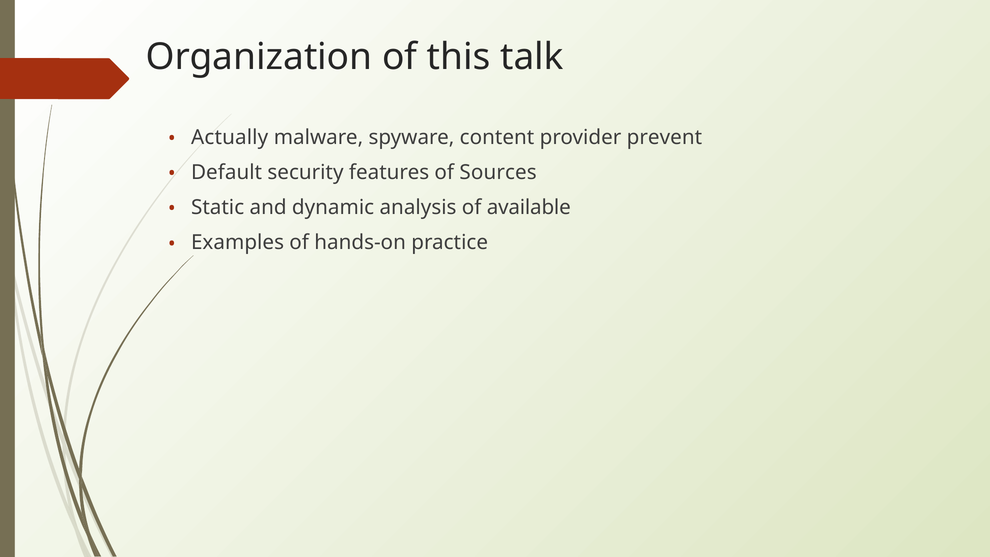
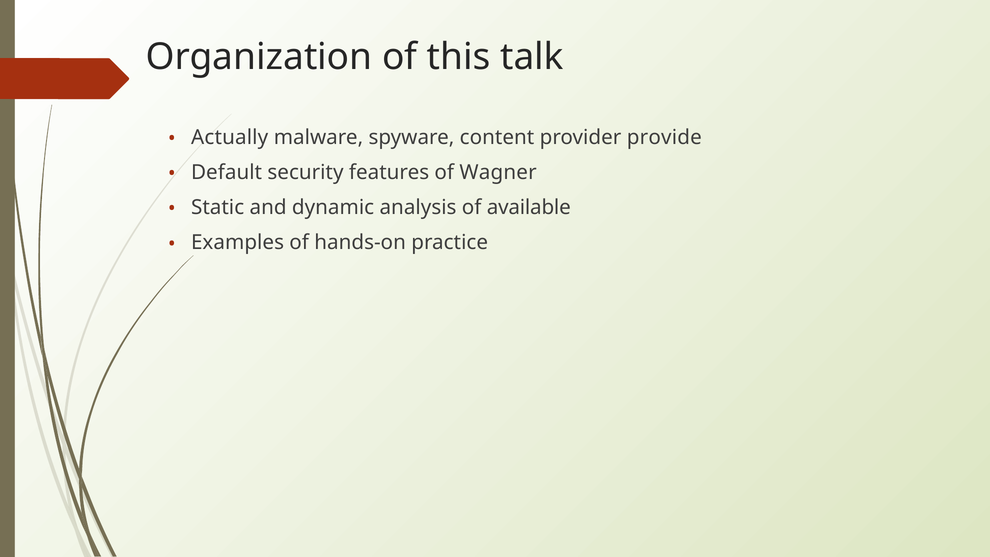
prevent: prevent -> provide
Sources: Sources -> Wagner
